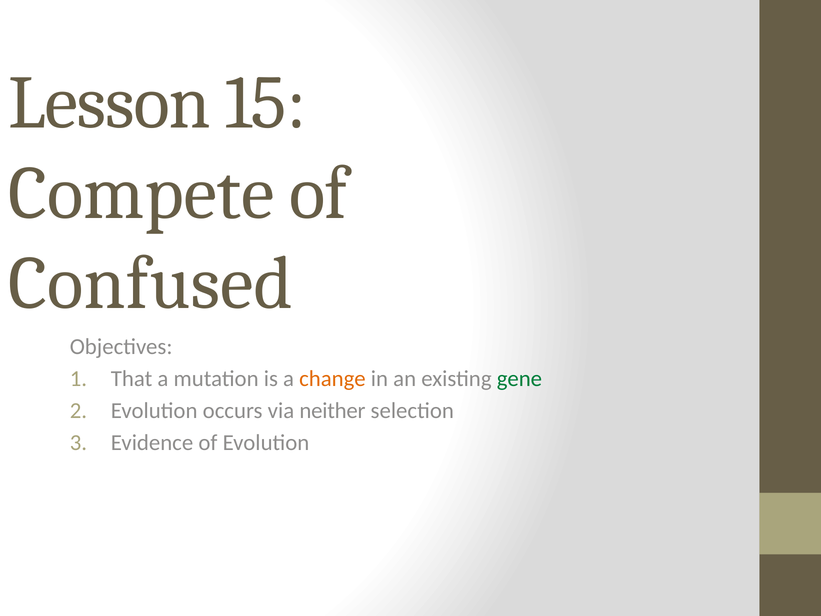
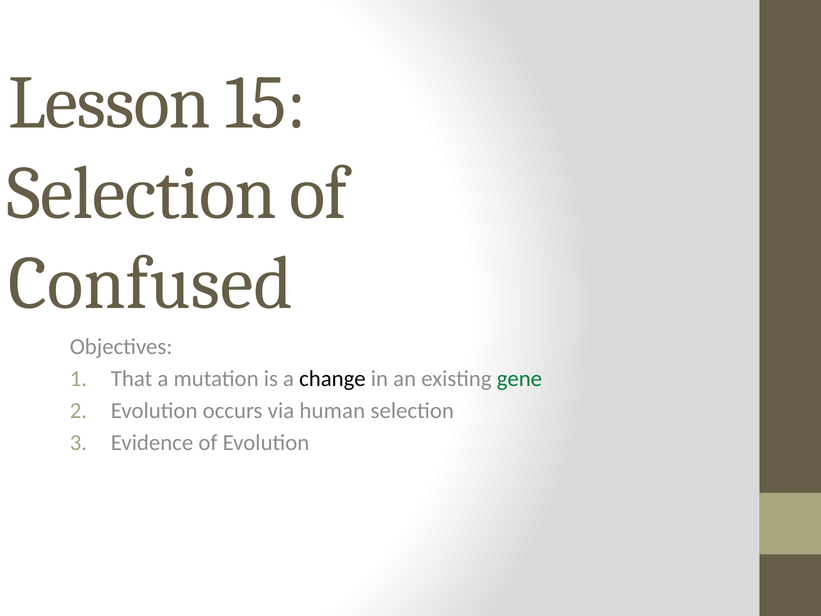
Compete at (141, 193): Compete -> Selection
change colour: orange -> black
neither: neither -> human
